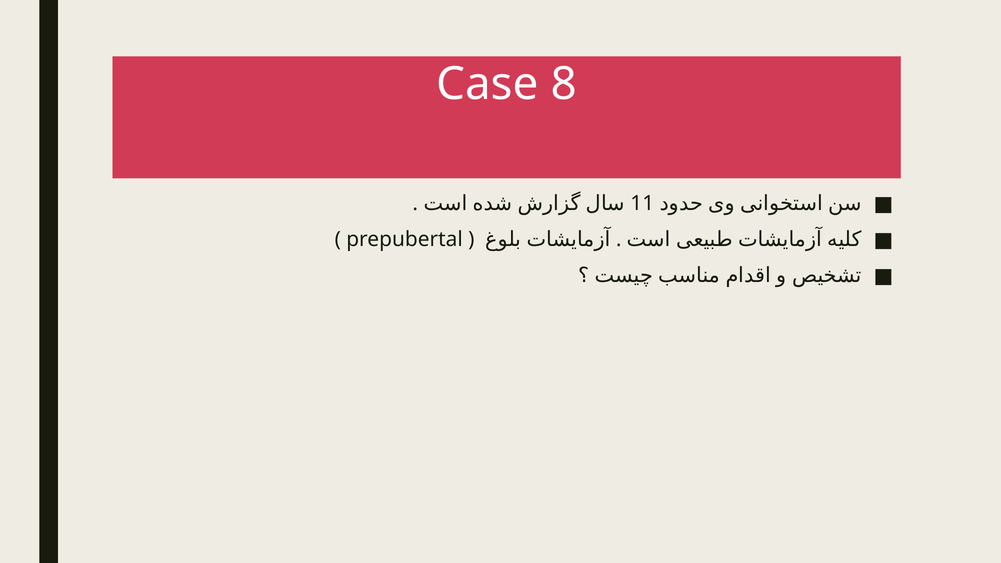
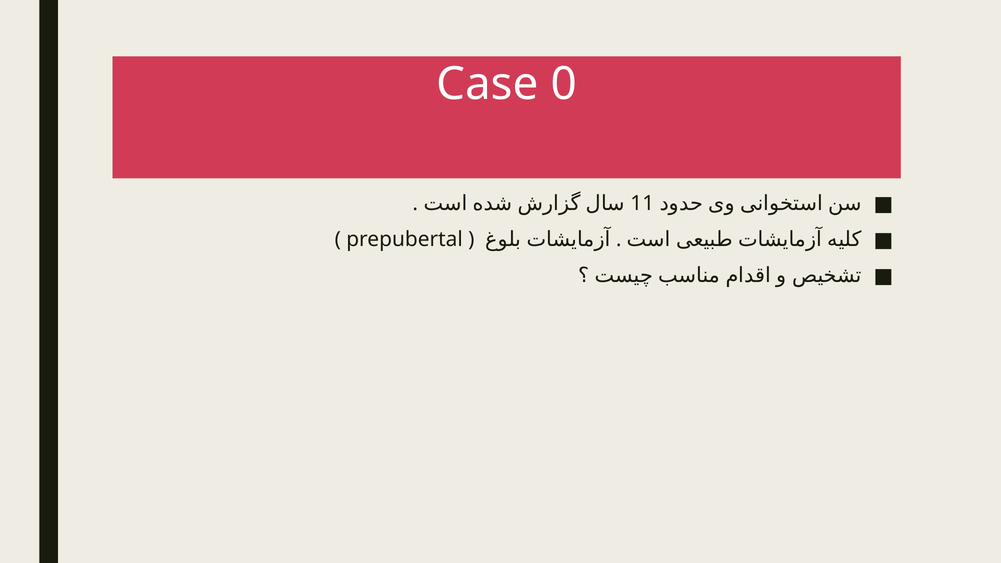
8: 8 -> 0
